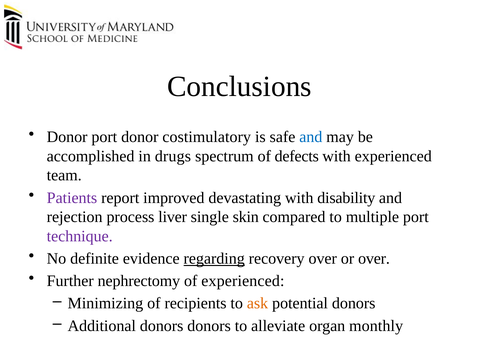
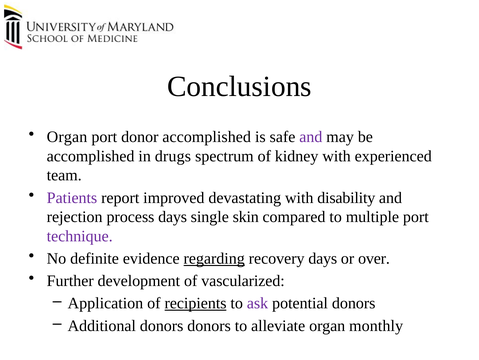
Donor at (67, 137): Donor -> Organ
donor costimulatory: costimulatory -> accomplished
and at (311, 137) colour: blue -> purple
defects: defects -> kidney
process liver: liver -> days
recovery over: over -> days
nephrectomy: nephrectomy -> development
of experienced: experienced -> vascularized
Minimizing: Minimizing -> Application
recipients underline: none -> present
ask colour: orange -> purple
